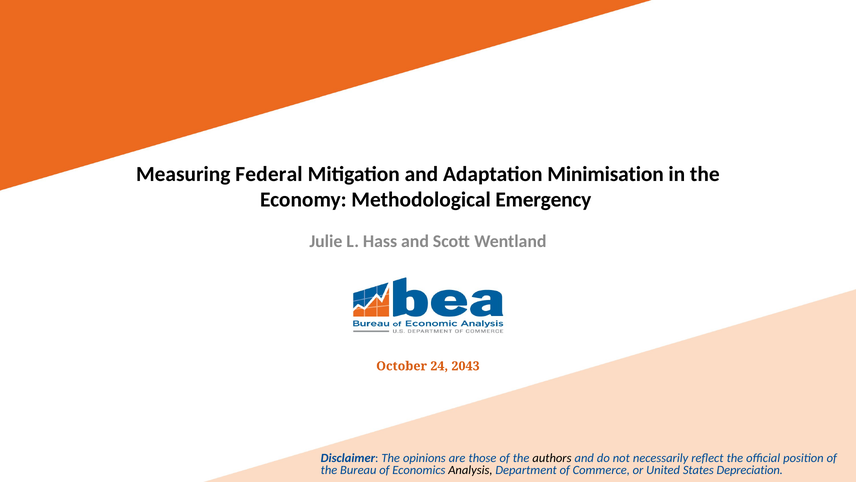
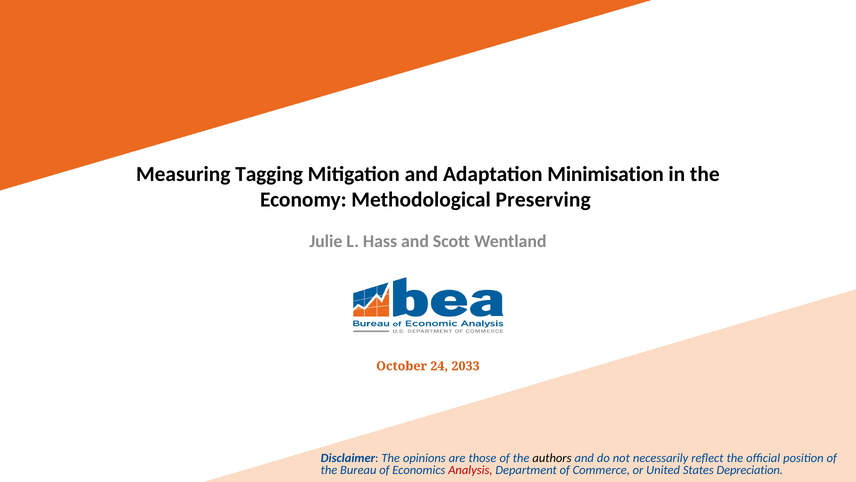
Federal: Federal -> Tagging
Emergency: Emergency -> Preserving
2043: 2043 -> 2033
Analysis colour: black -> red
